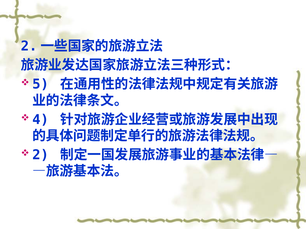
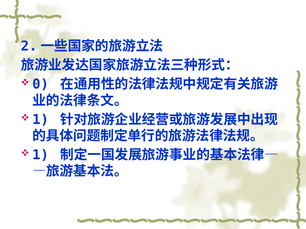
5: 5 -> 0
4 at (41, 120): 4 -> 1
2 at (41, 155): 2 -> 1
